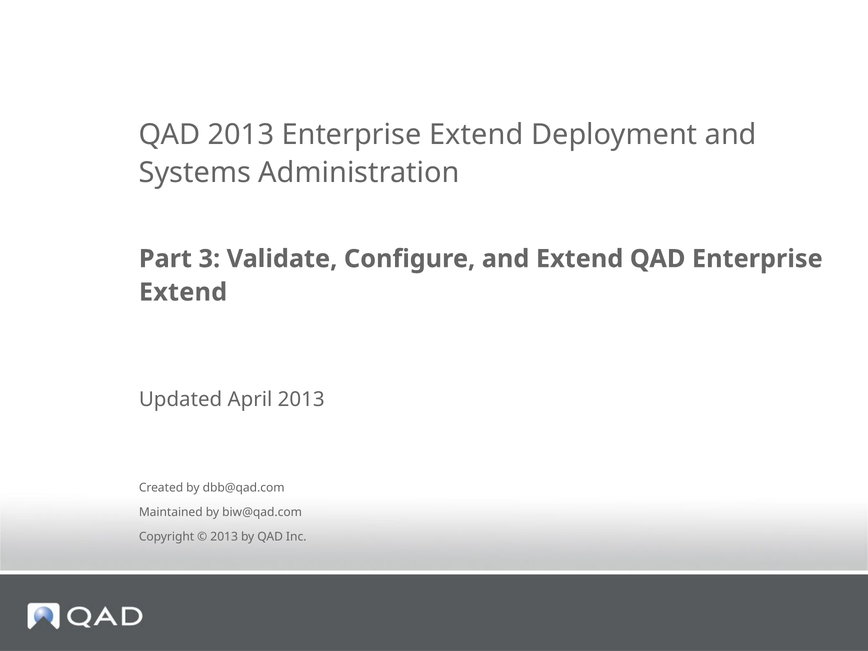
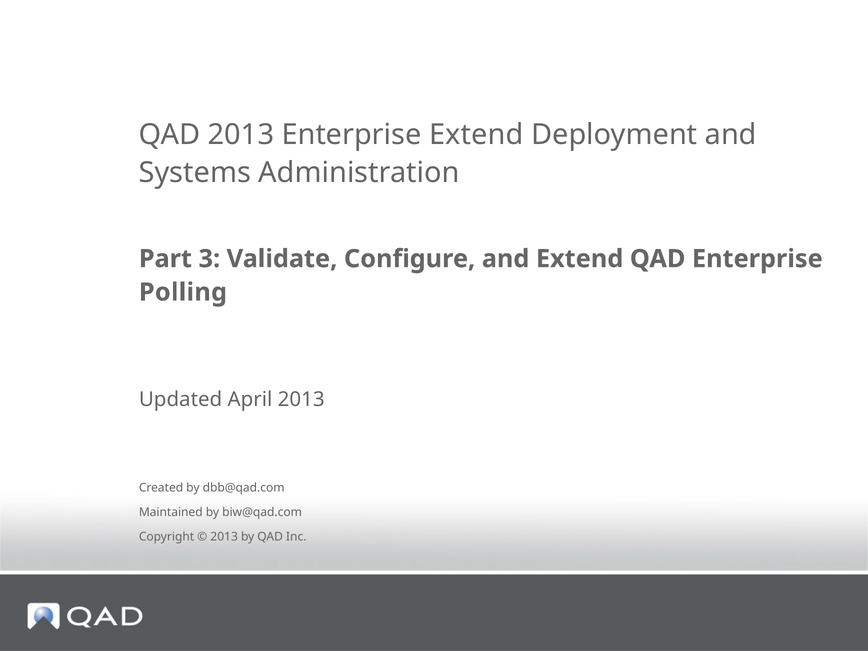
Extend at (183, 292): Extend -> Polling
